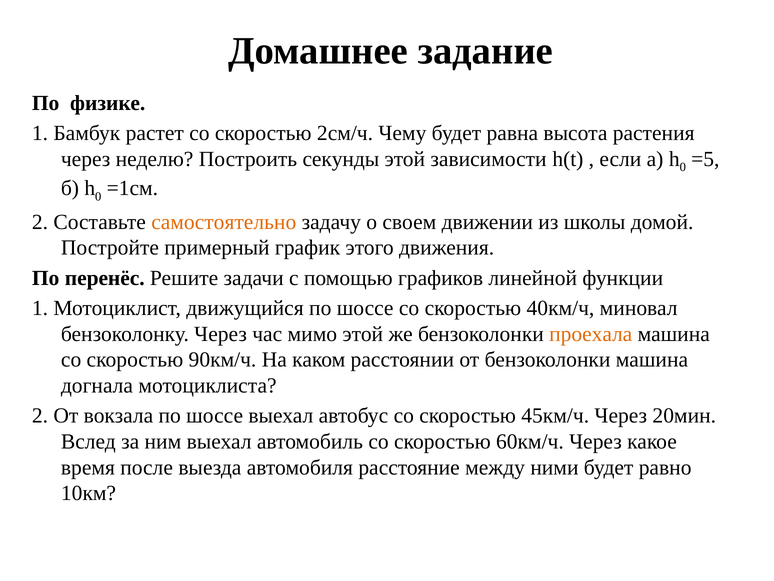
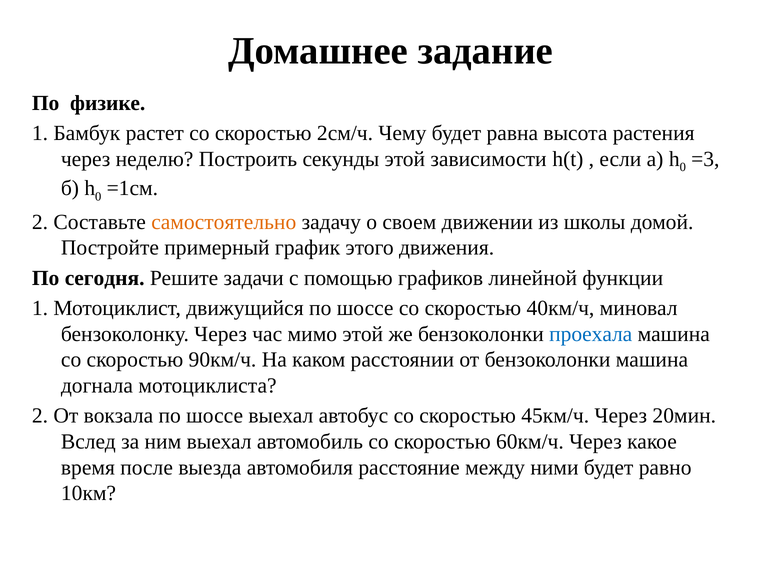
=5: =5 -> =3
перенёс: перенёс -> сегодня
проехала colour: orange -> blue
